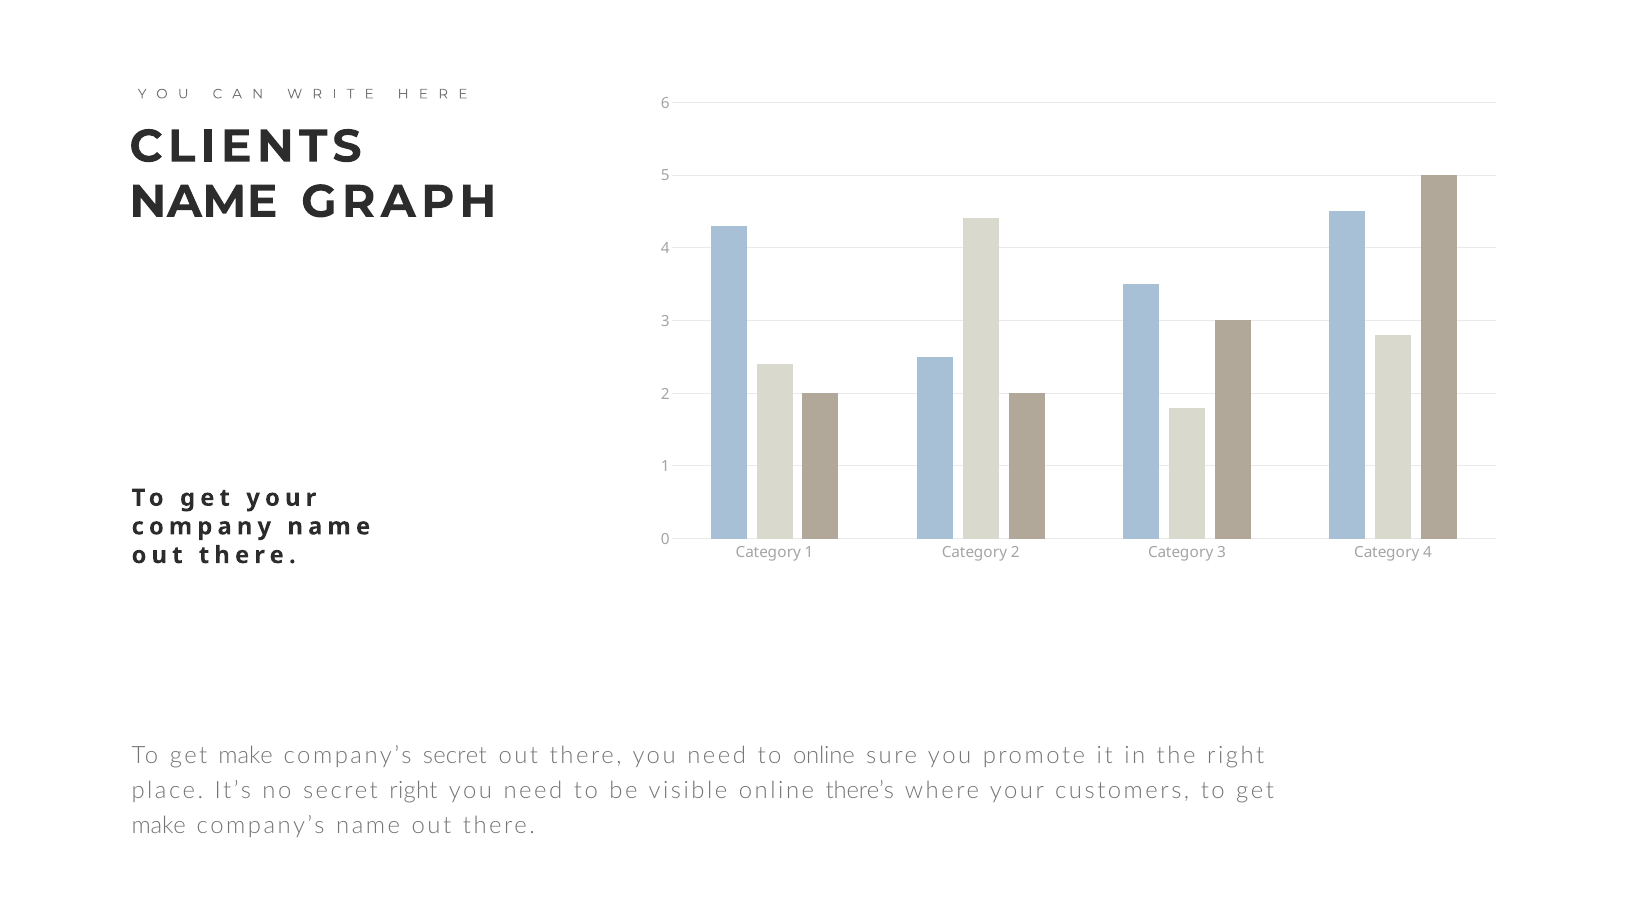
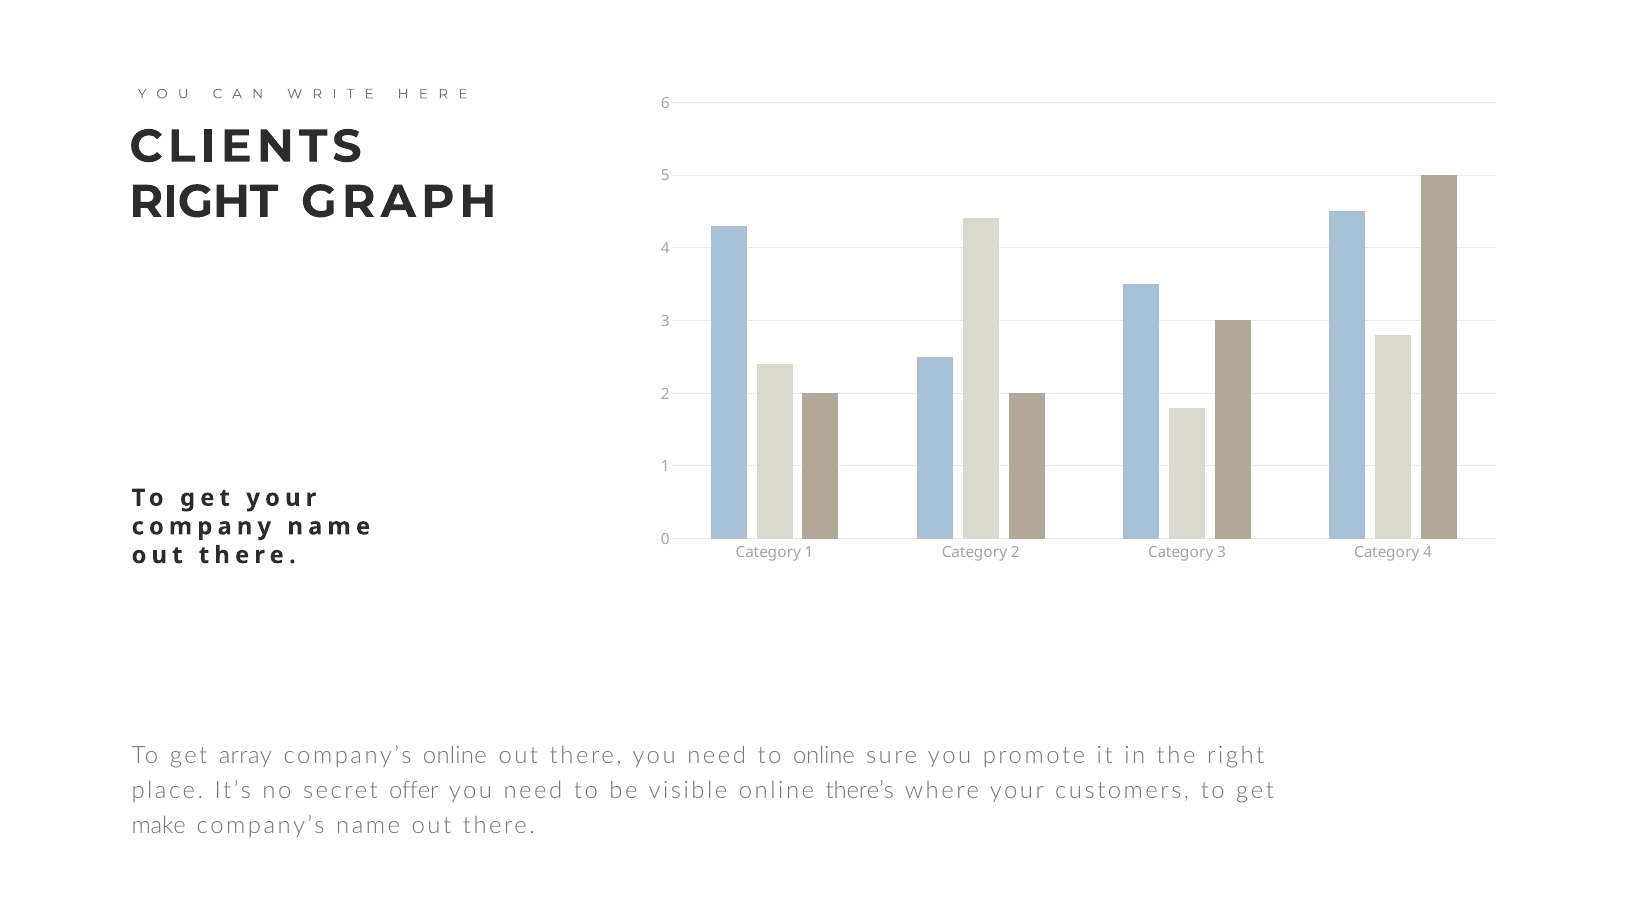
NAME at (203, 202): NAME -> RIGHT
make at (246, 756): make -> array
company’s secret: secret -> online
secret right: right -> offer
